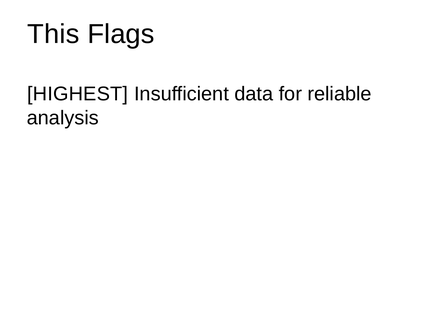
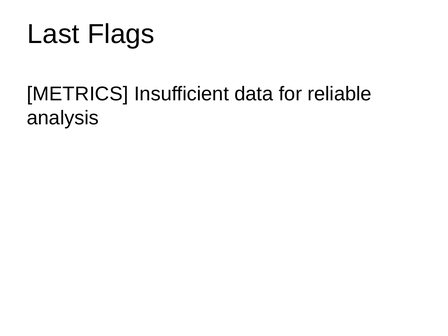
This: This -> Last
HIGHEST: HIGHEST -> METRICS
